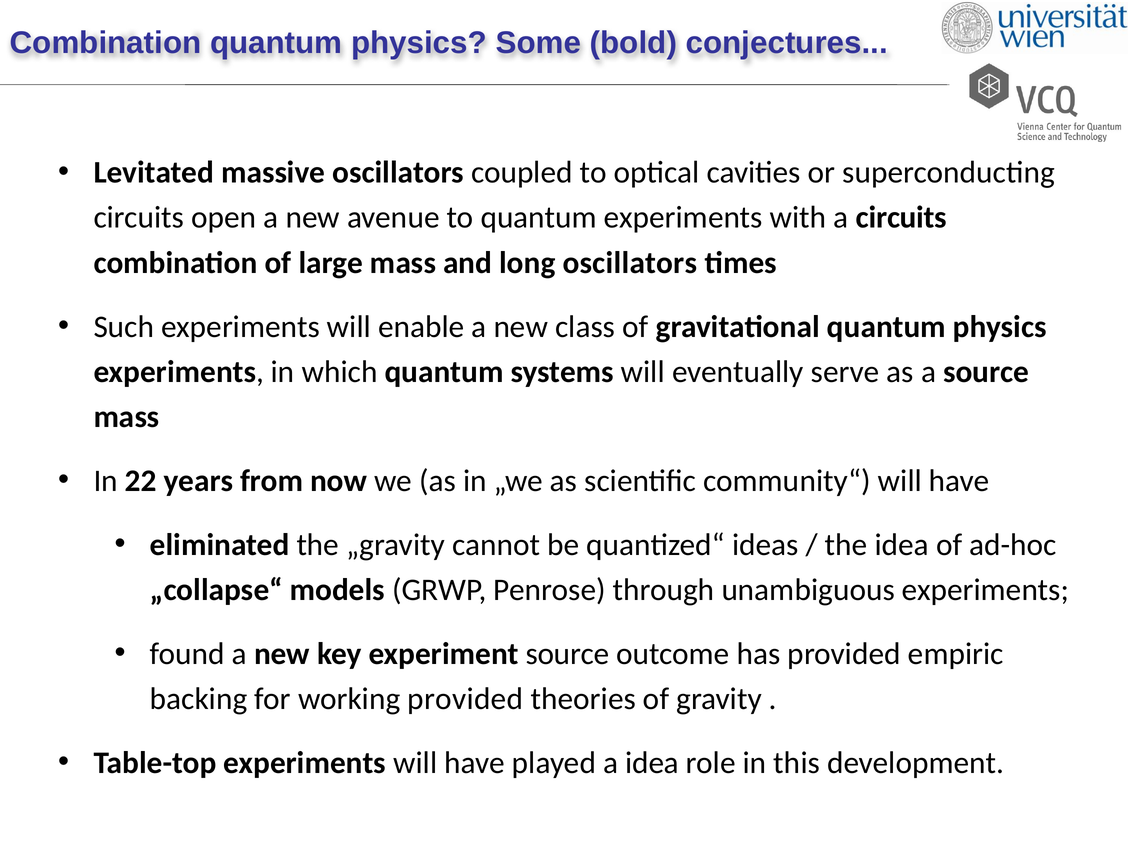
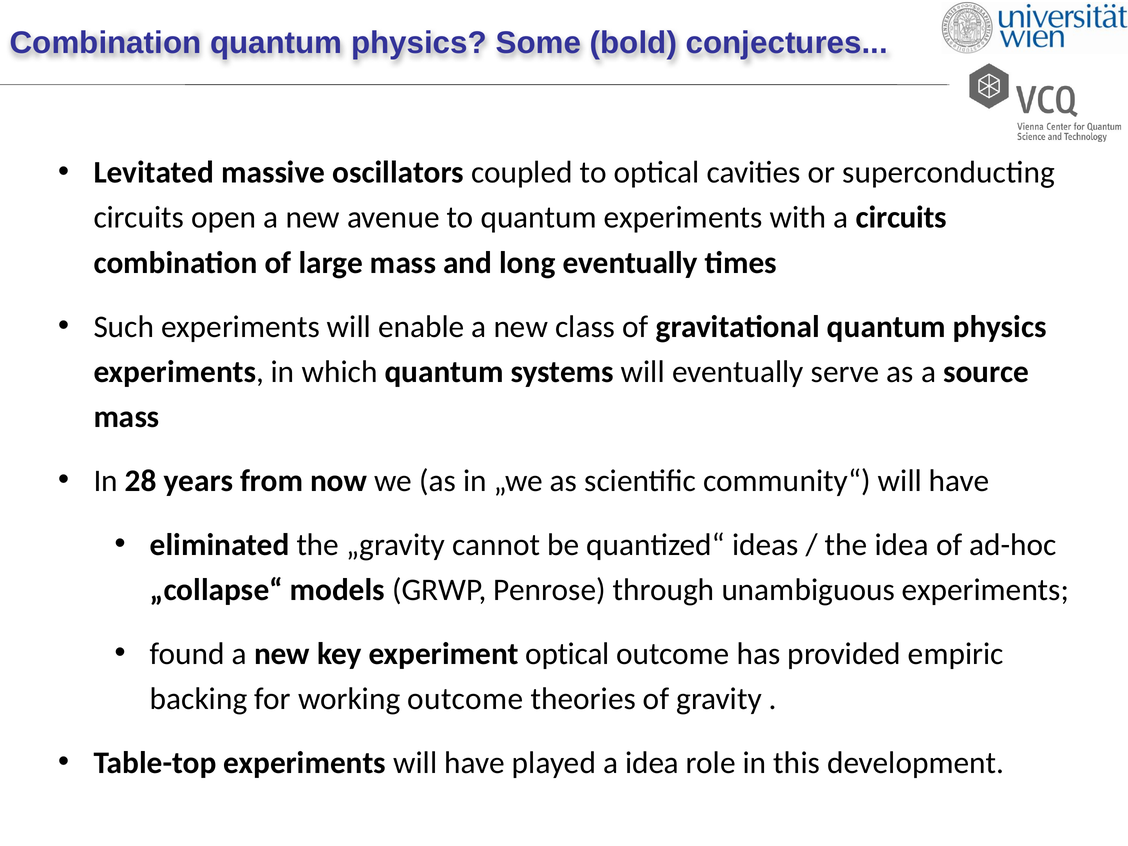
long oscillators: oscillators -> eventually
22: 22 -> 28
experiment source: source -> optical
working provided: provided -> outcome
